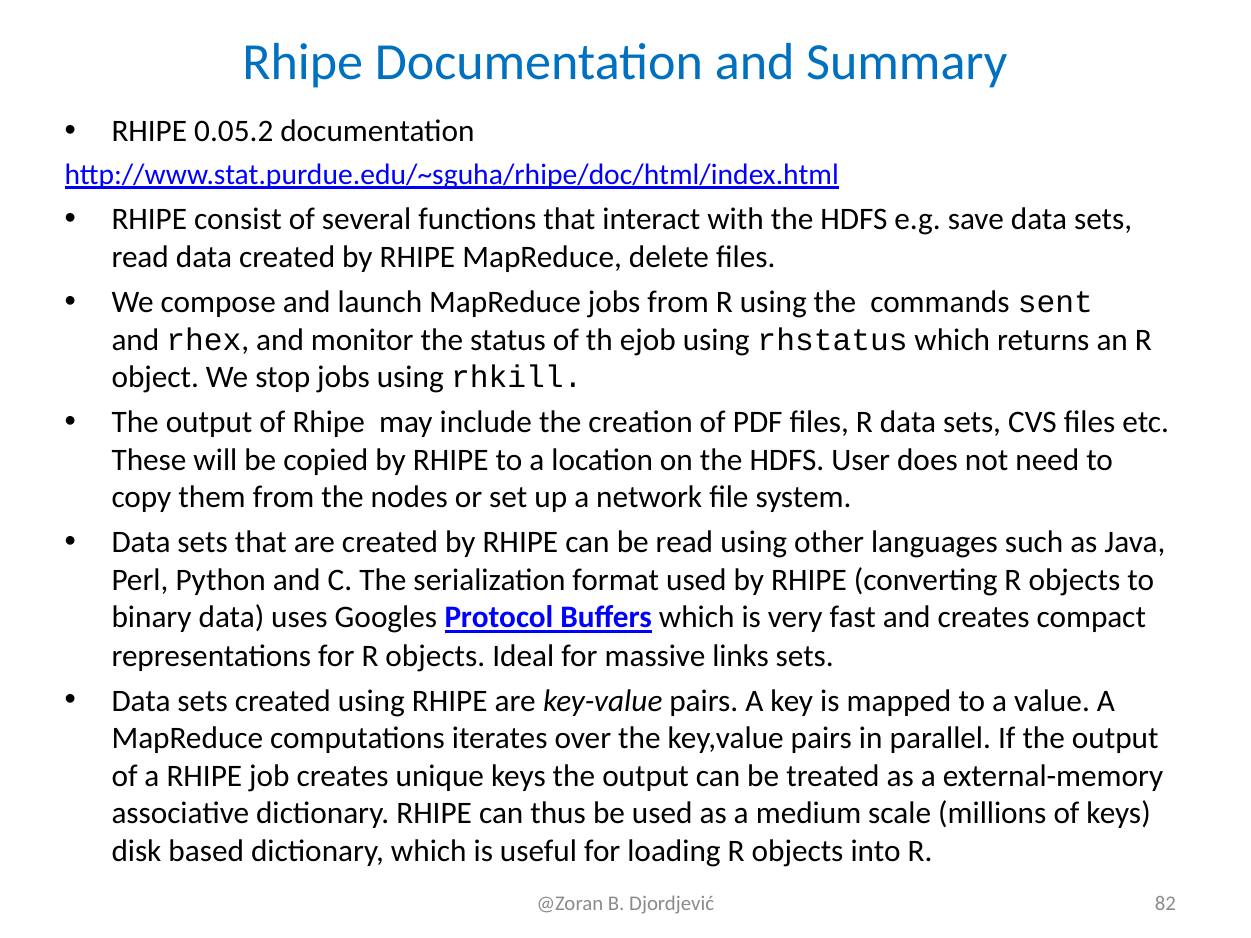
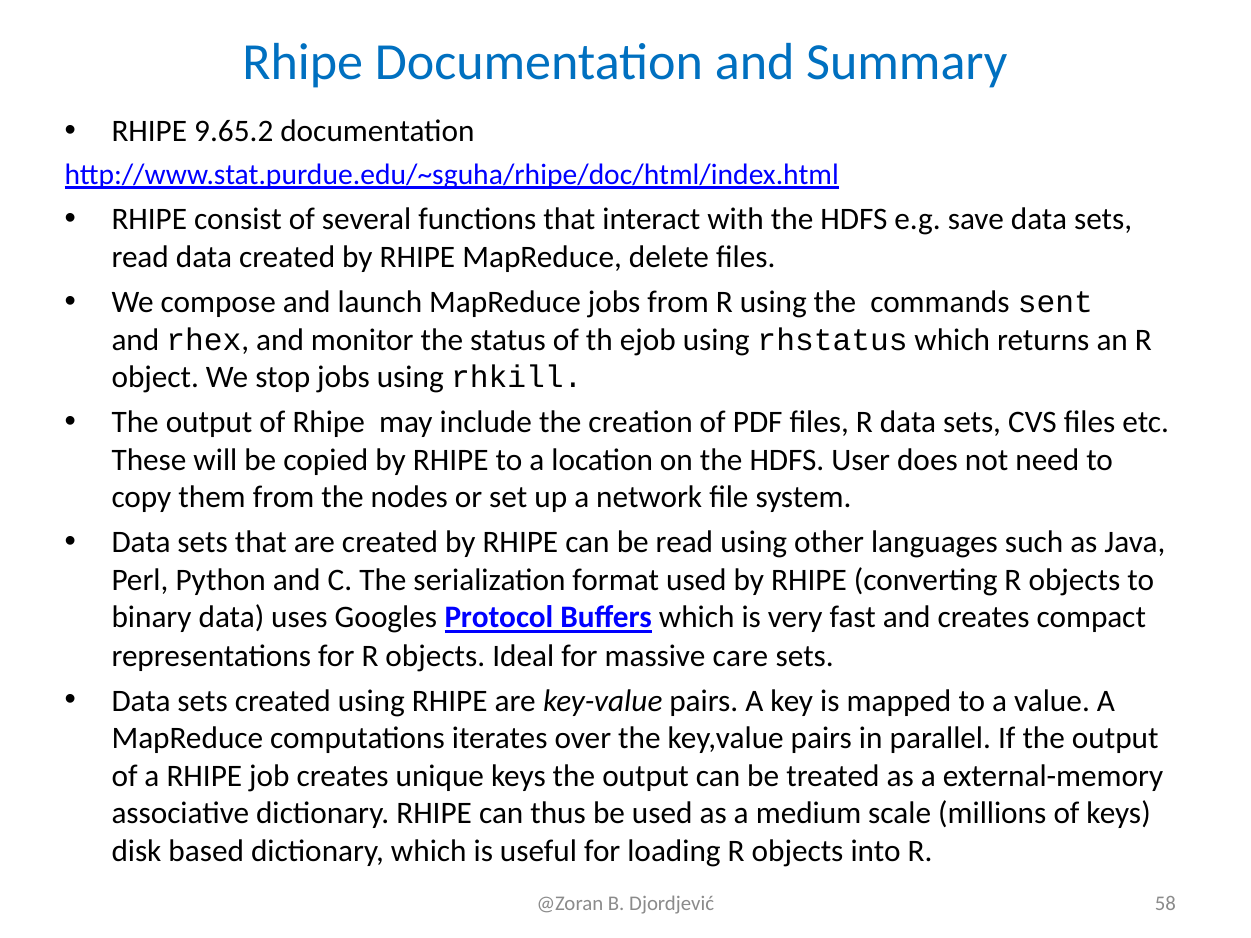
0.05.2: 0.05.2 -> 9.65.2
links: links -> care
82: 82 -> 58
